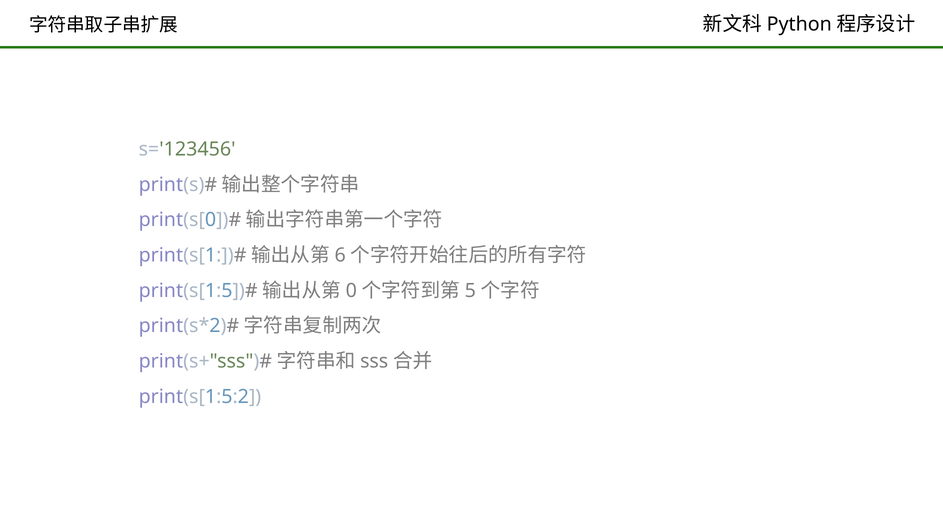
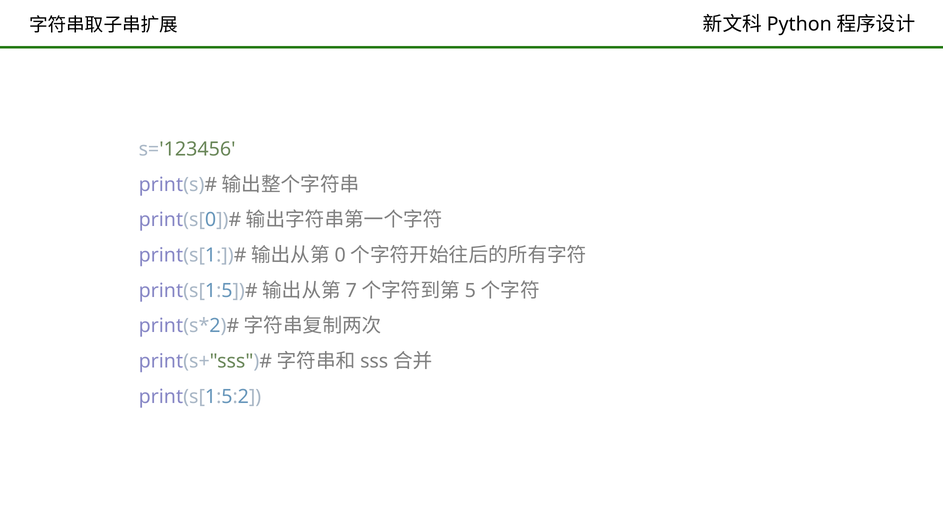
6: 6 -> 0
0: 0 -> 7
